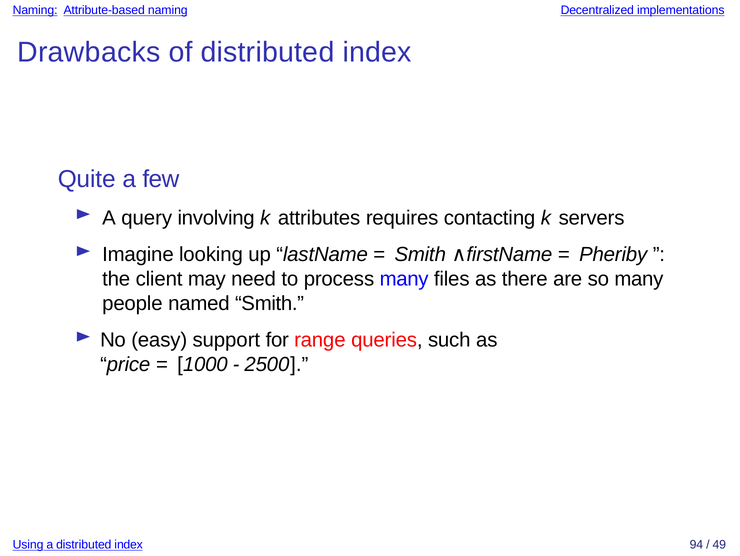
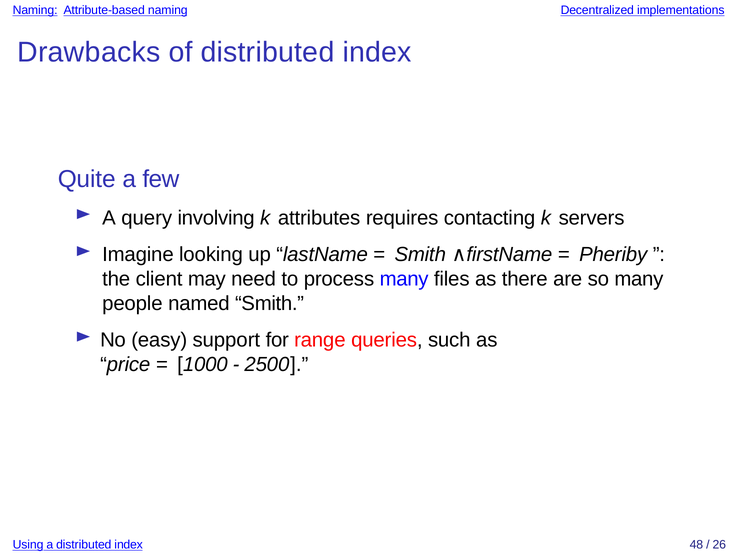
94: 94 -> 48
49: 49 -> 26
